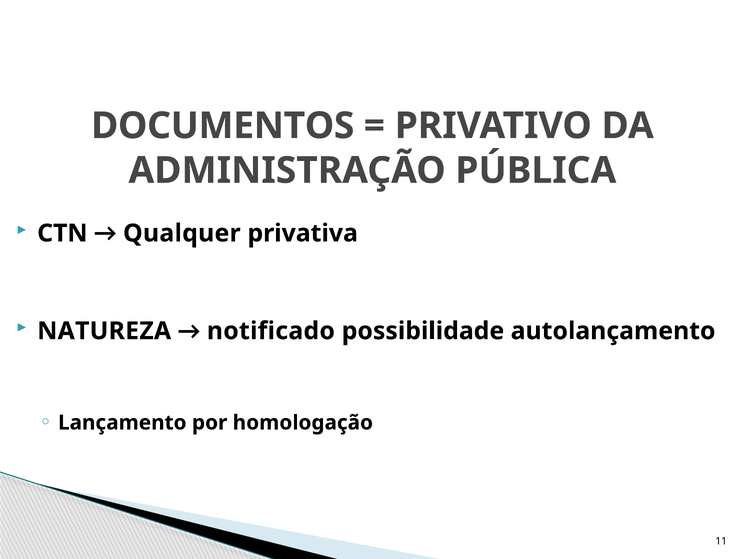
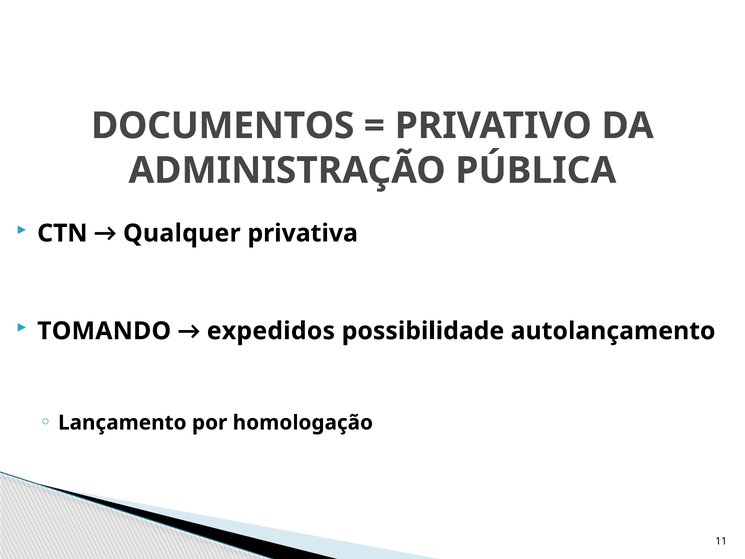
NATUREZA: NATUREZA -> TOMANDO
notificado: notificado -> expedidos
